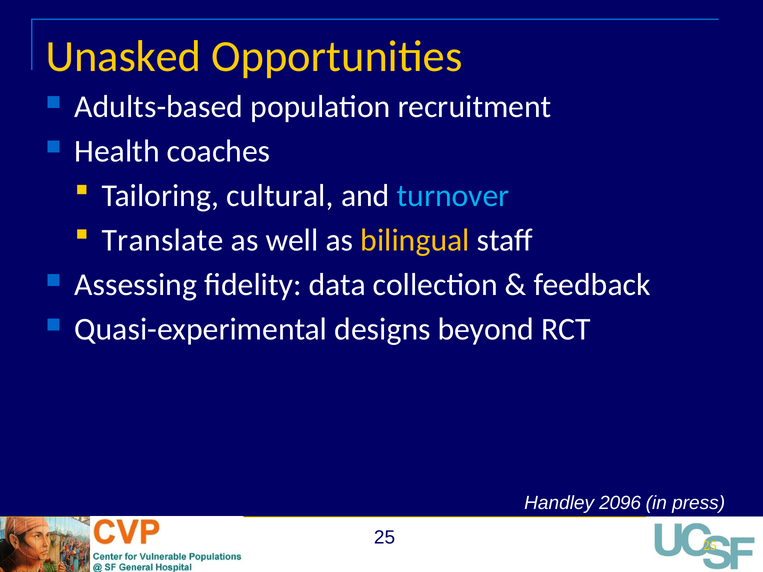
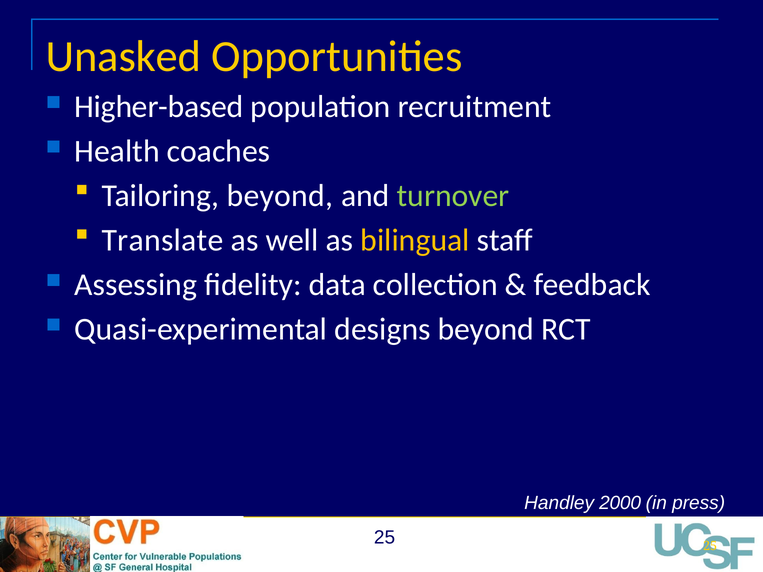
Adults-based: Adults-based -> Higher-based
Tailoring cultural: cultural -> beyond
turnover colour: light blue -> light green
2096: 2096 -> 2000
